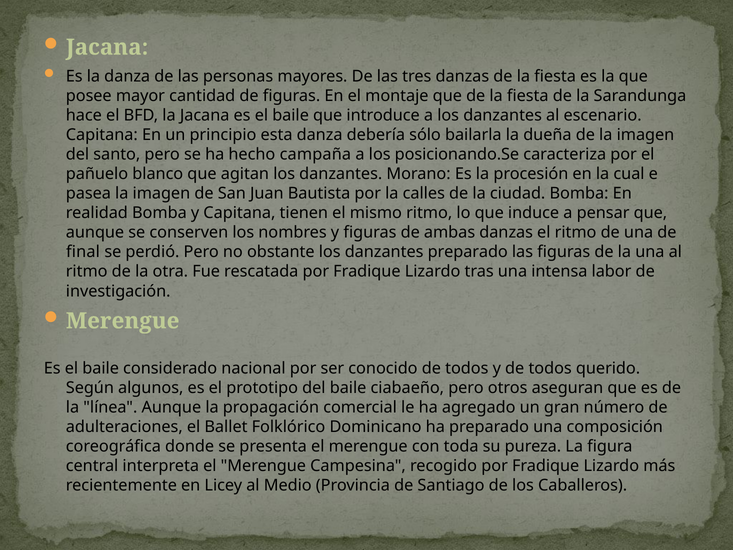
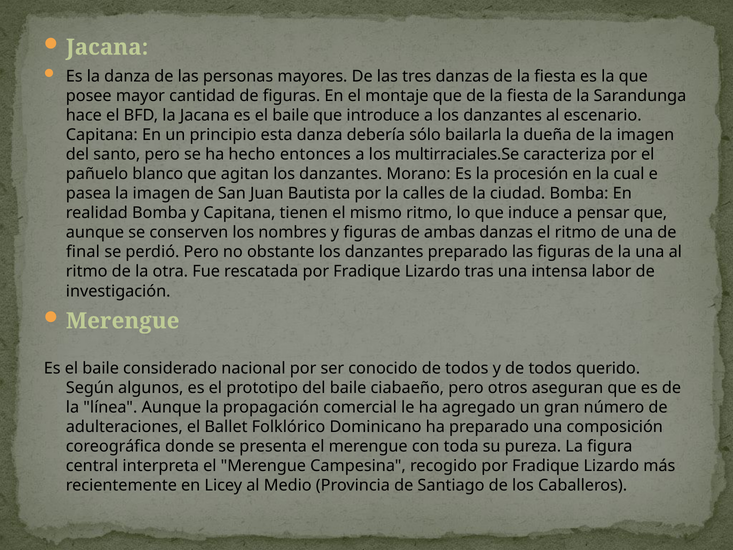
campaña: campaña -> entonces
posicionando.Se: posicionando.Se -> multirraciales.Se
